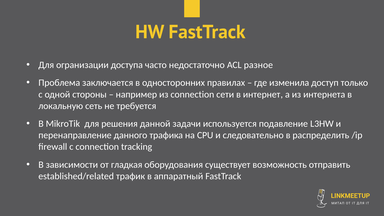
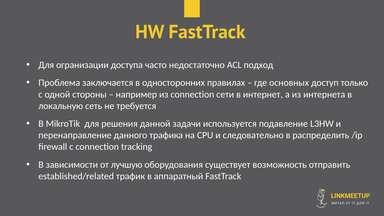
разное: разное -> подход
изменила: изменила -> основных
гладкая: гладкая -> лучшую
